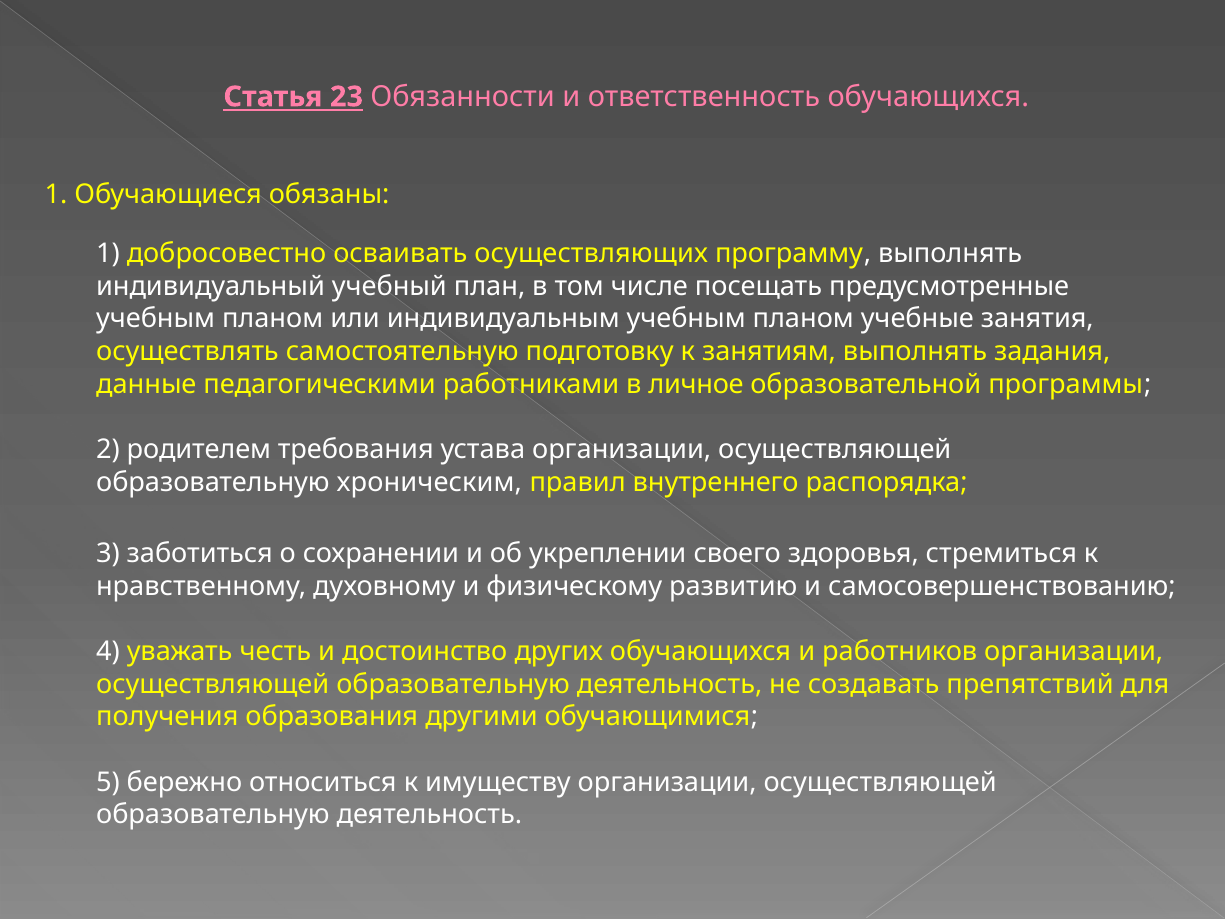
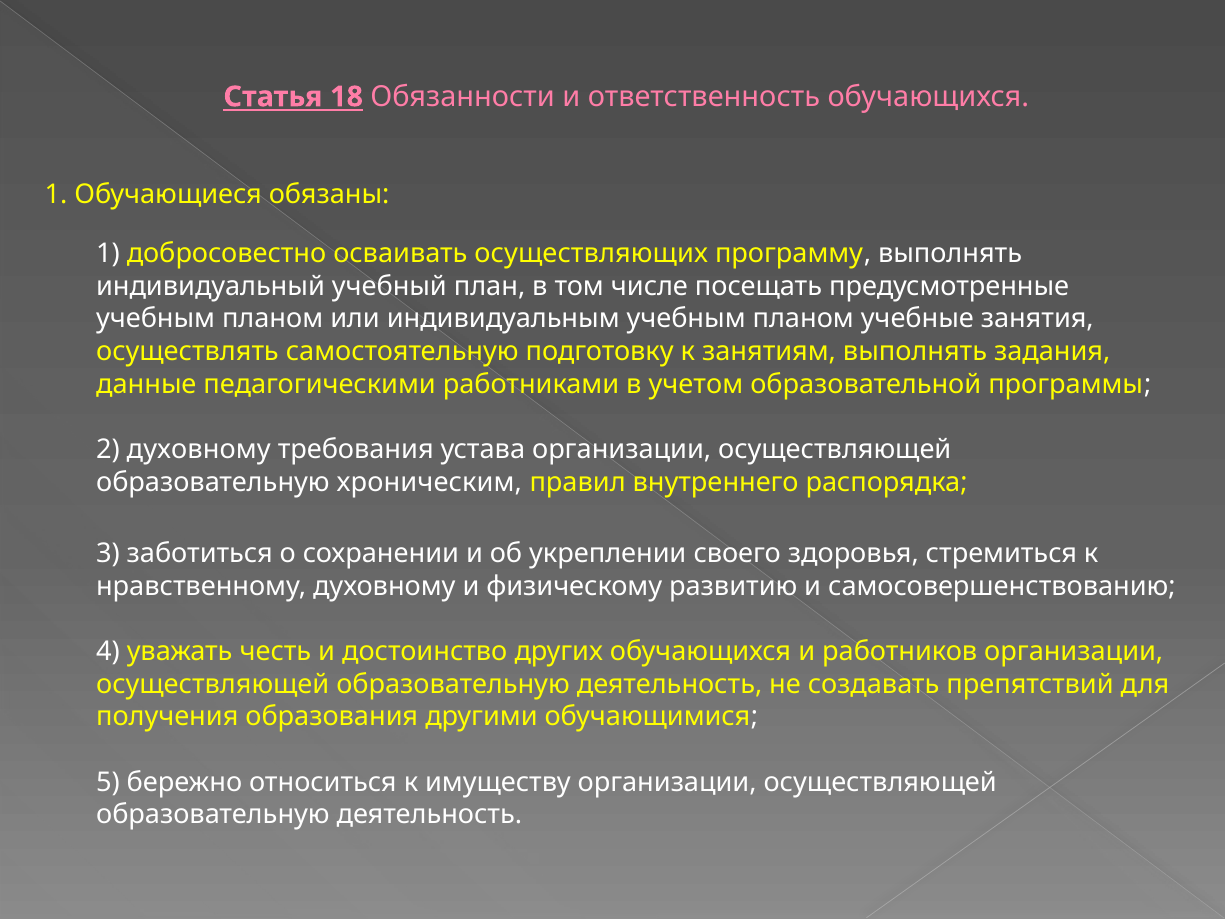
23: 23 -> 18
личное: личное -> учетом
2 родителем: родителем -> духовному
